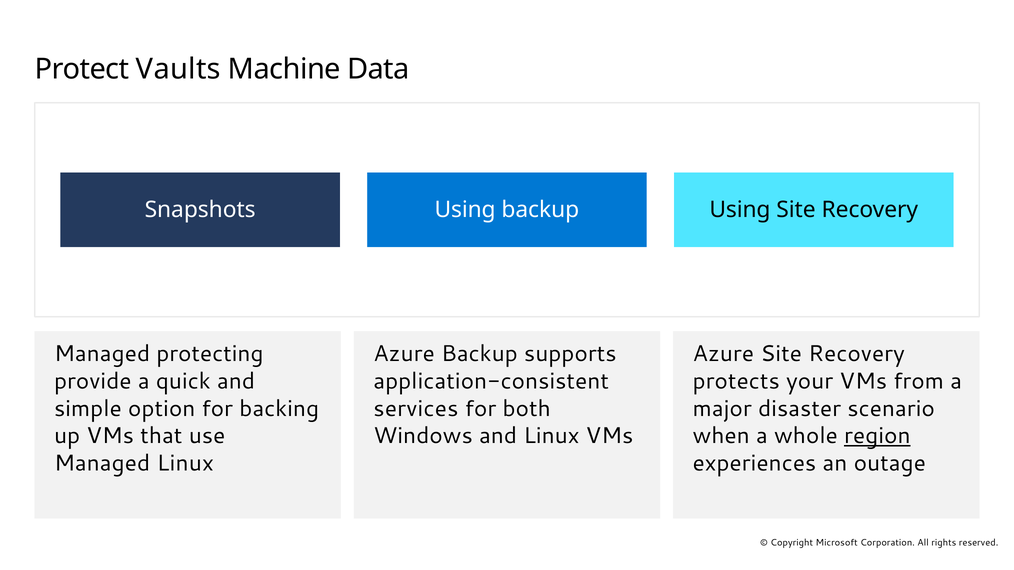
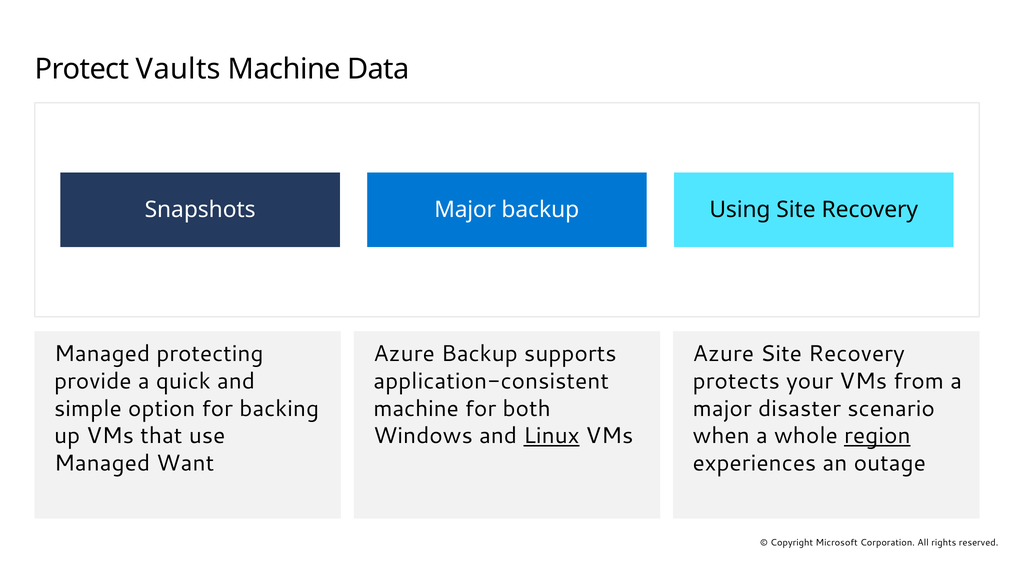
Snapshots Using: Using -> Major
services at (416, 409): services -> machine
Linux at (551, 436) underline: none -> present
Managed Linux: Linux -> Want
